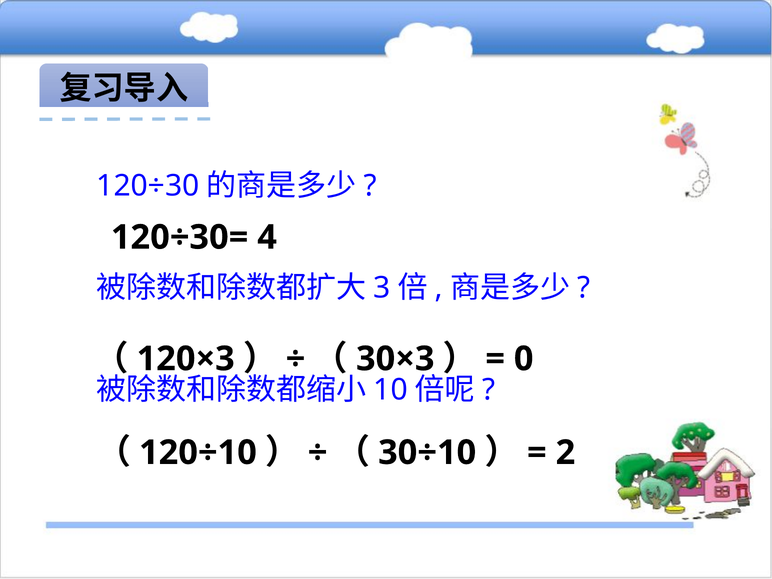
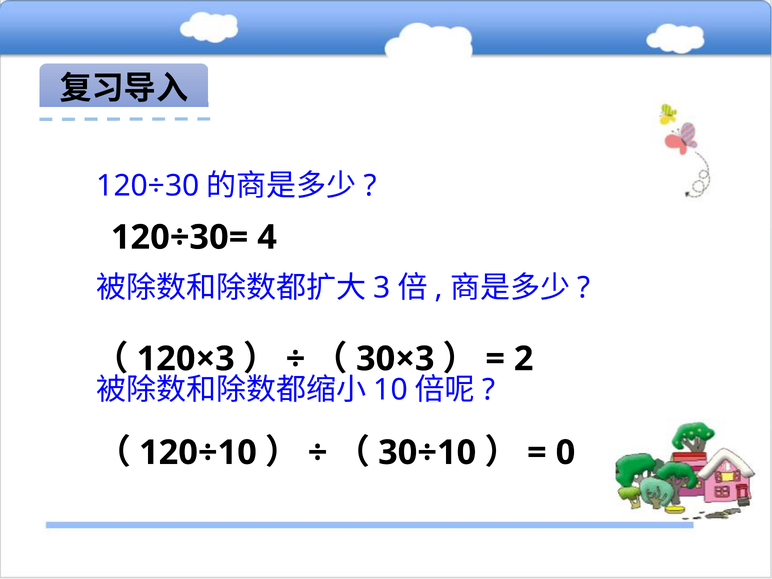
0: 0 -> 2
2: 2 -> 0
